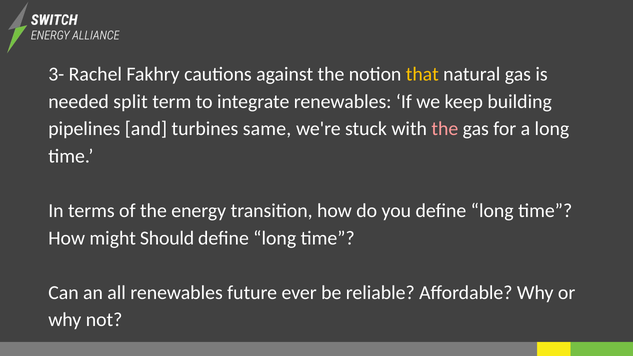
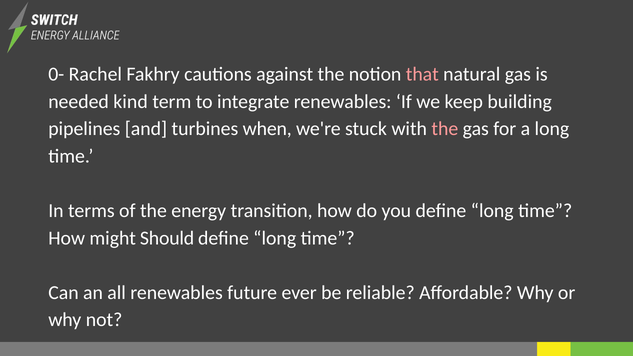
3-: 3- -> 0-
that colour: yellow -> pink
split: split -> kind
same: same -> when
